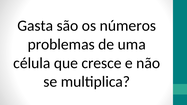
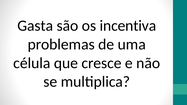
números: números -> incentiva
